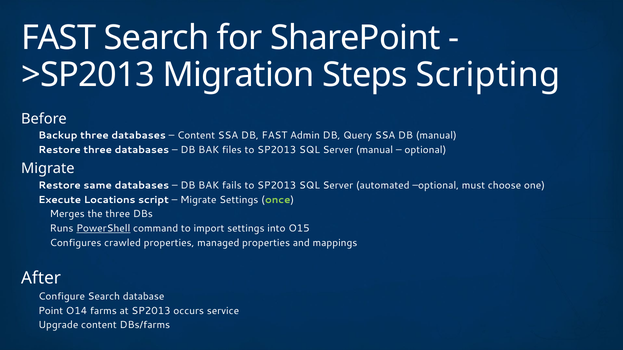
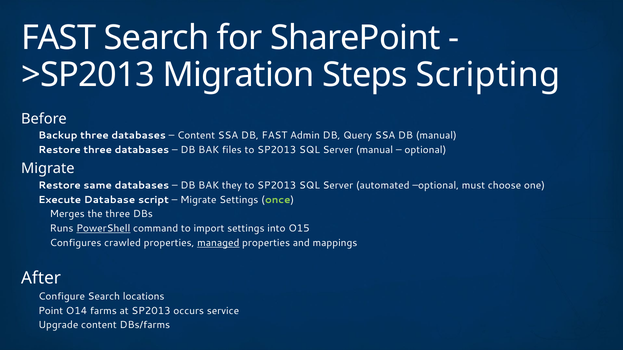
fails: fails -> they
Locations: Locations -> Database
managed underline: none -> present
database: database -> locations
